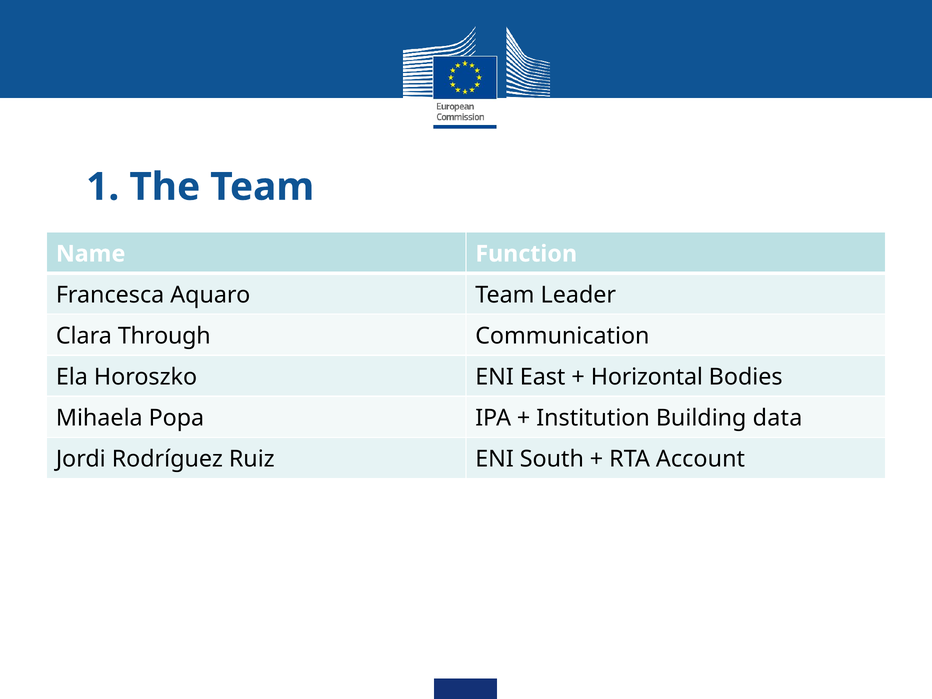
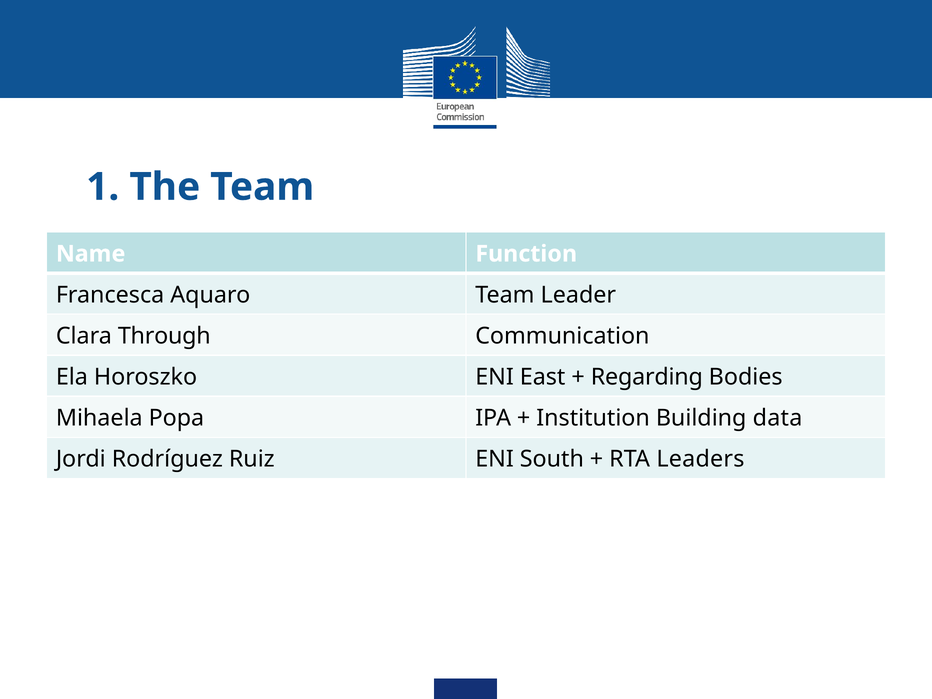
Horizontal: Horizontal -> Regarding
Account: Account -> Leaders
